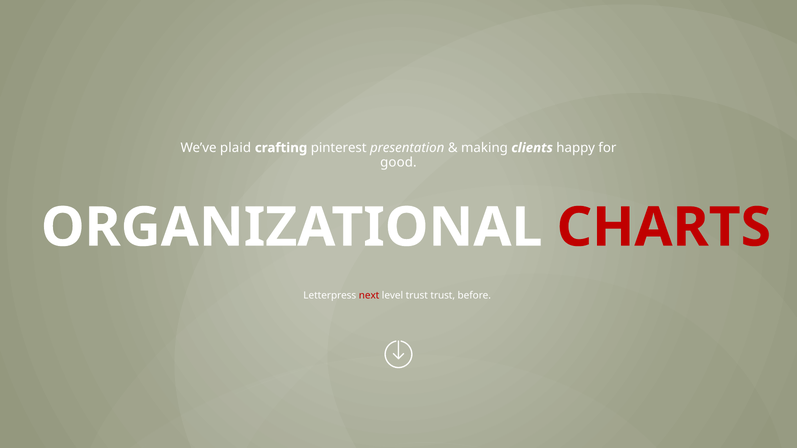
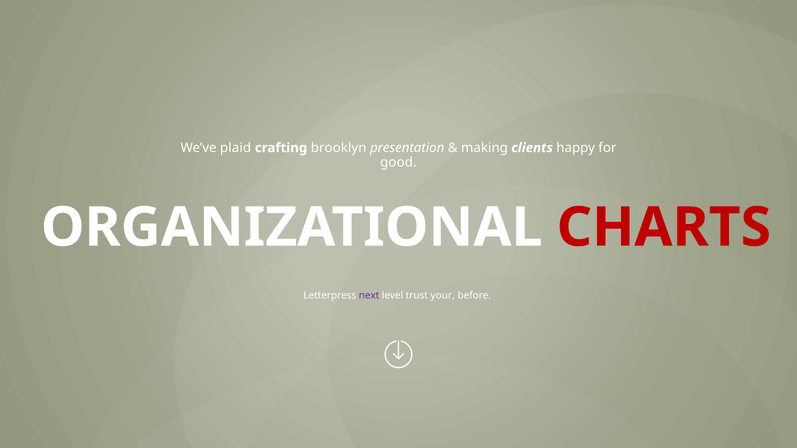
pinterest: pinterest -> brooklyn
next colour: red -> purple
trust trust: trust -> your
